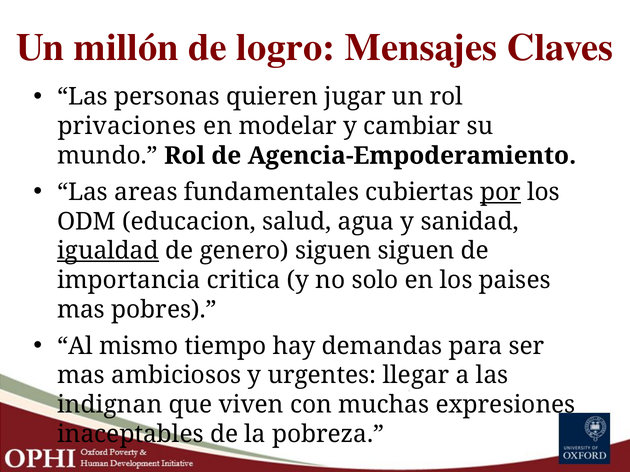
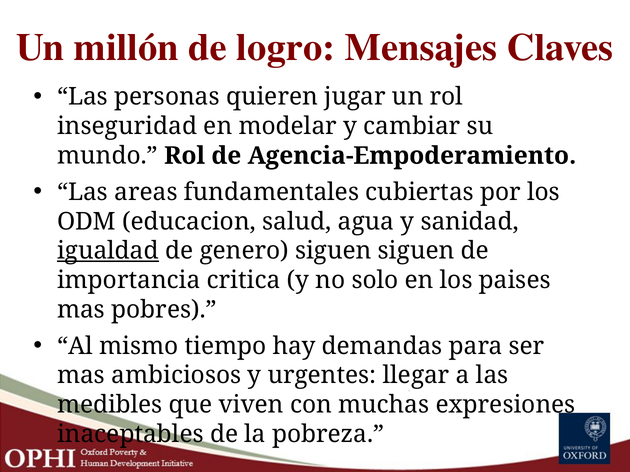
privaciones: privaciones -> inseguridad
por underline: present -> none
indignan: indignan -> medibles
